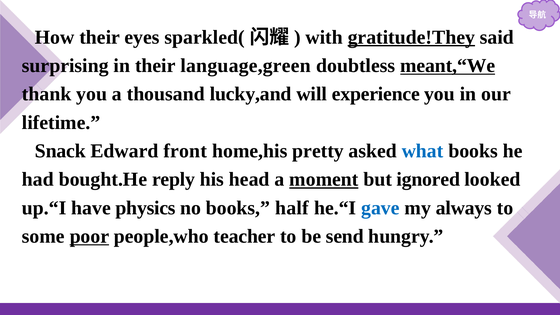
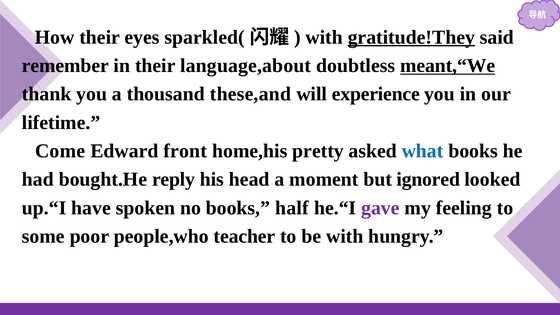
surprising: surprising -> remember
language,green: language,green -> language,about
lucky,and: lucky,and -> these,and
Snack: Snack -> Come
moment underline: present -> none
physics: physics -> spoken
gave colour: blue -> purple
always: always -> feeling
poor underline: present -> none
be send: send -> with
